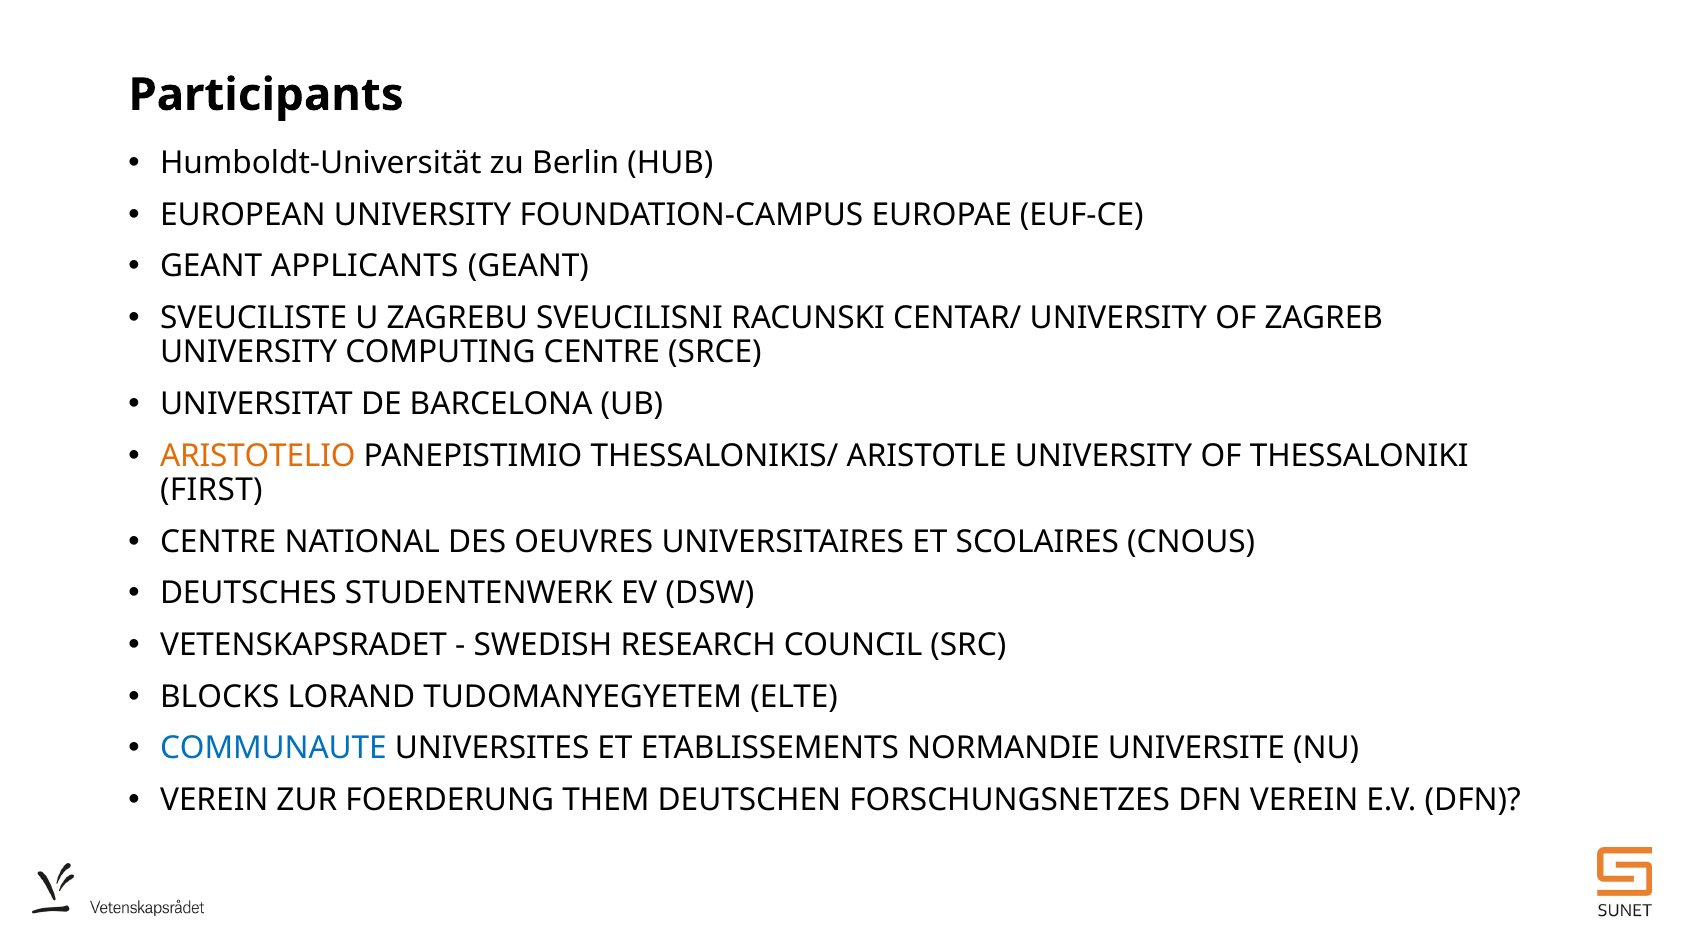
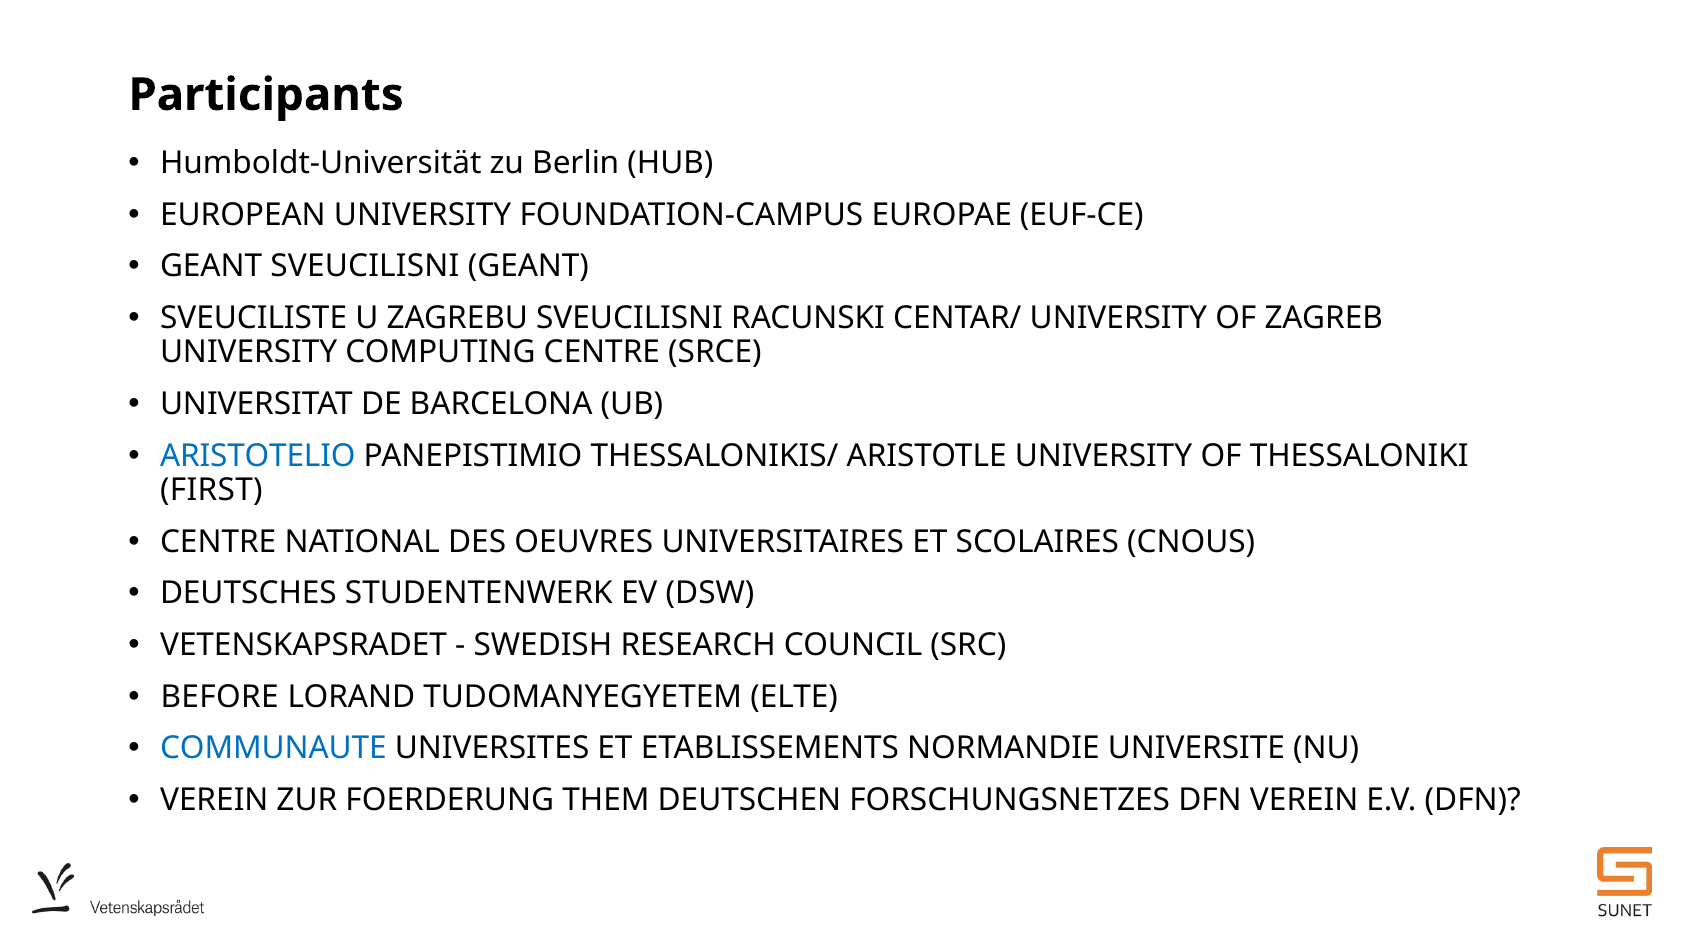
GEANT APPLICANTS: APPLICANTS -> SVEUCILISNI
ARISTOTELIO colour: orange -> blue
BLOCKS: BLOCKS -> BEFORE
